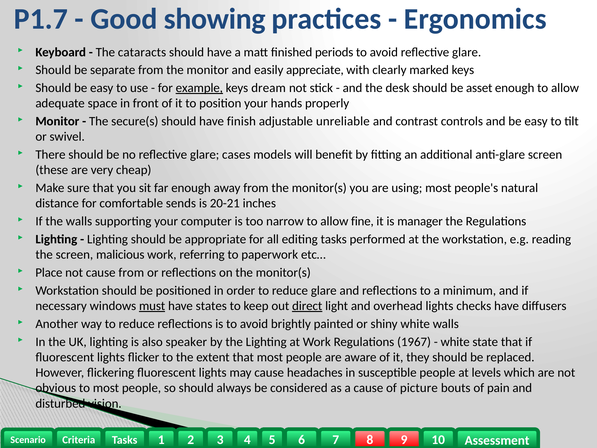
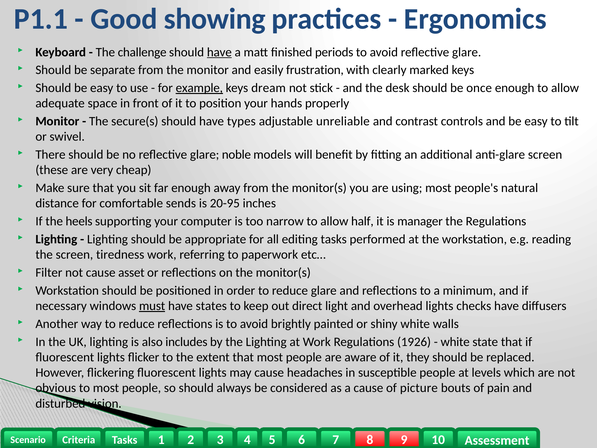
P1.7: P1.7 -> P1.1
cataracts: cataracts -> challenge
have at (219, 52) underline: none -> present
appreciate: appreciate -> frustration
asset: asset -> once
finish: finish -> types
cases: cases -> noble
20-21: 20-21 -> 20-95
the walls: walls -> heels
fine: fine -> half
malicious: malicious -> tiredness
Place: Place -> Filter
cause from: from -> asset
direct underline: present -> none
speaker: speaker -> includes
1967: 1967 -> 1926
